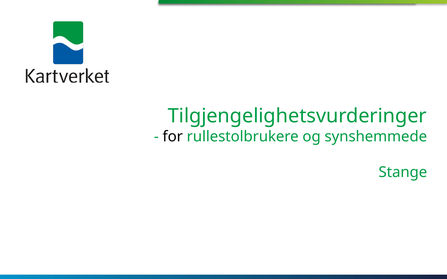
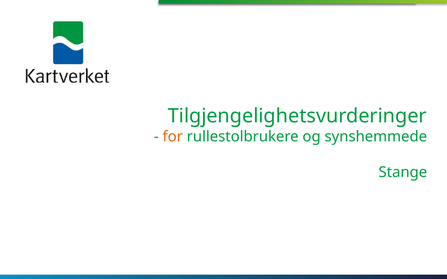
for colour: black -> orange
